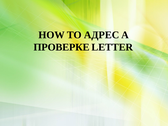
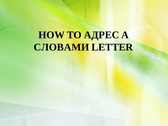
ПРОВЕРКЕ: ПРОВЕРКЕ -> СЛОВАМИ
